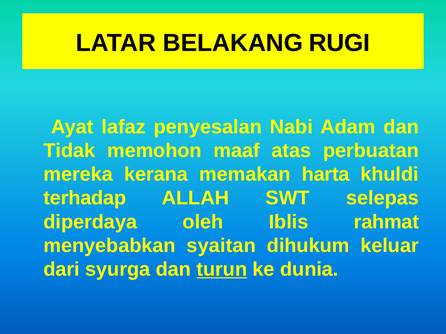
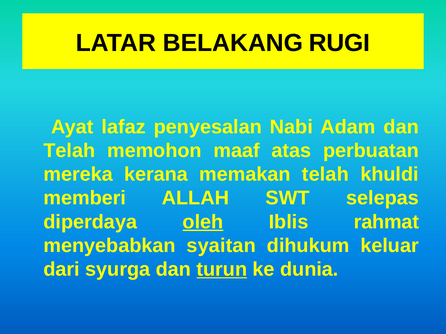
Tidak at (69, 151): Tidak -> Telah
memakan harta: harta -> telah
terhadap: terhadap -> memberi
oleh underline: none -> present
